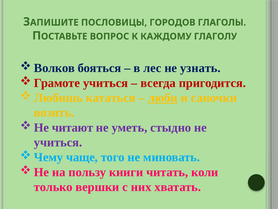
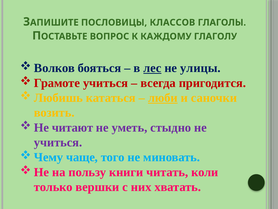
ГОРОДОВ: ГОРОДОВ -> КЛАССОВ
лес underline: none -> present
узнать: узнать -> улицы
